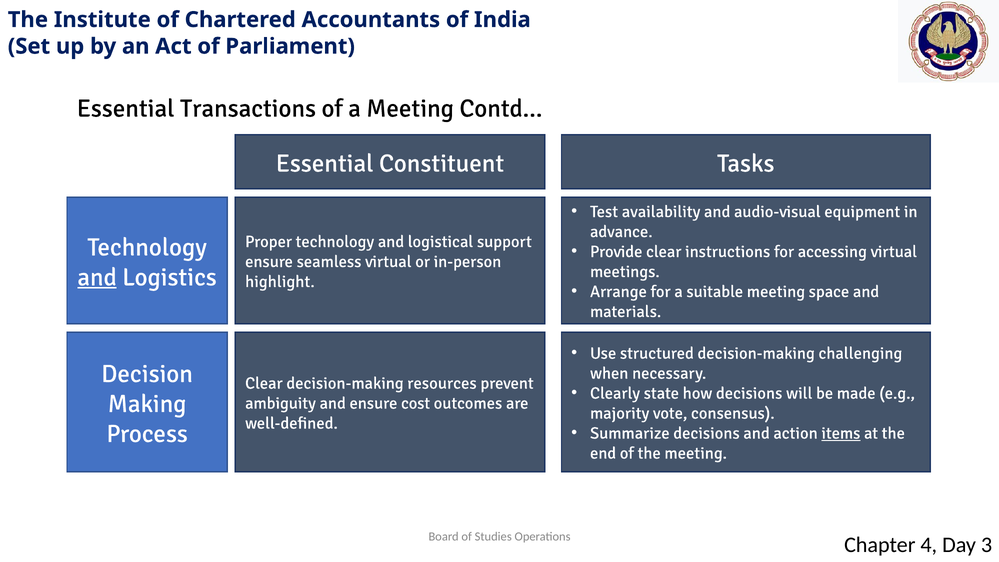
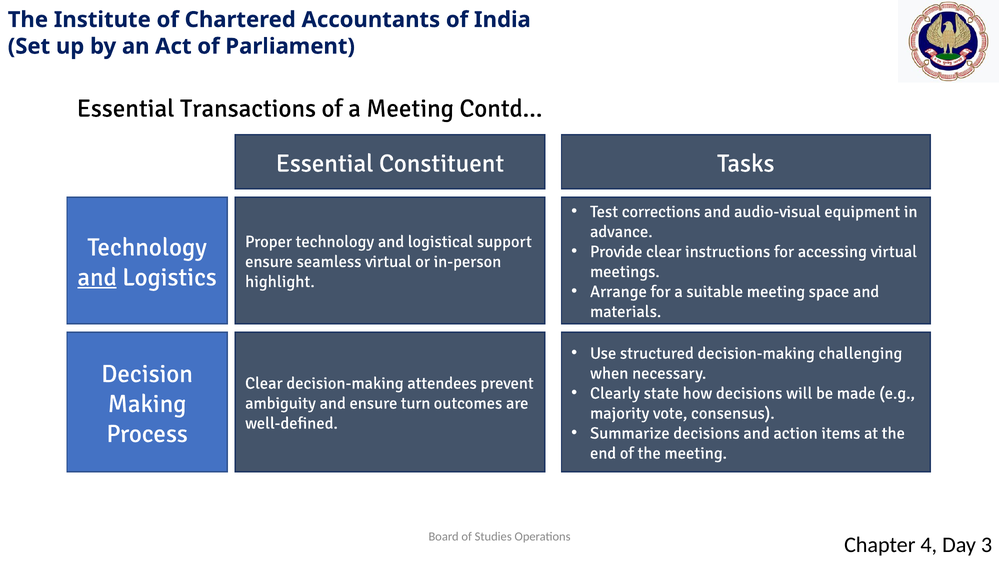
availability: availability -> corrections
resources: resources -> attendees
cost: cost -> turn
items underline: present -> none
